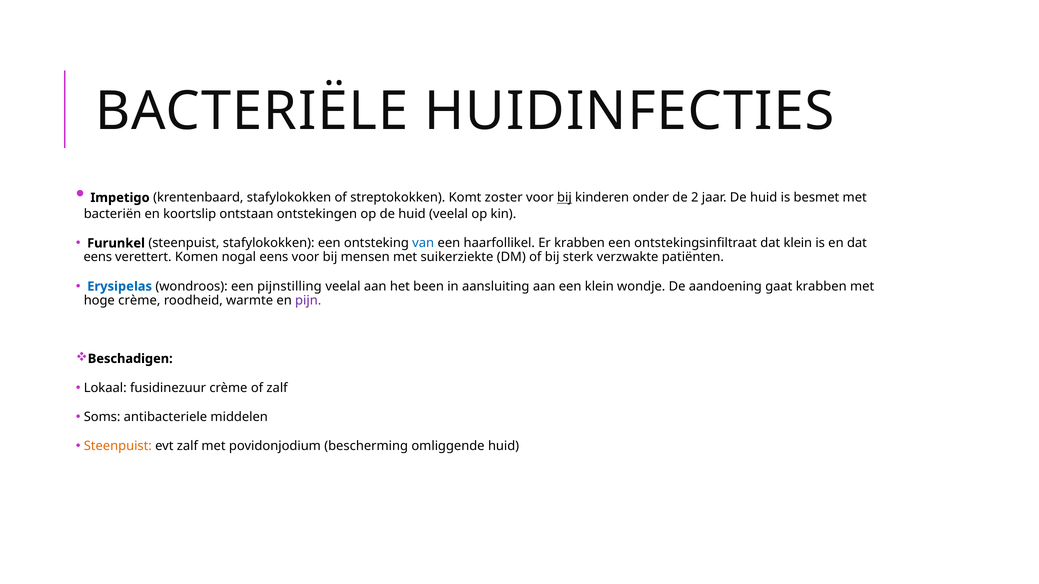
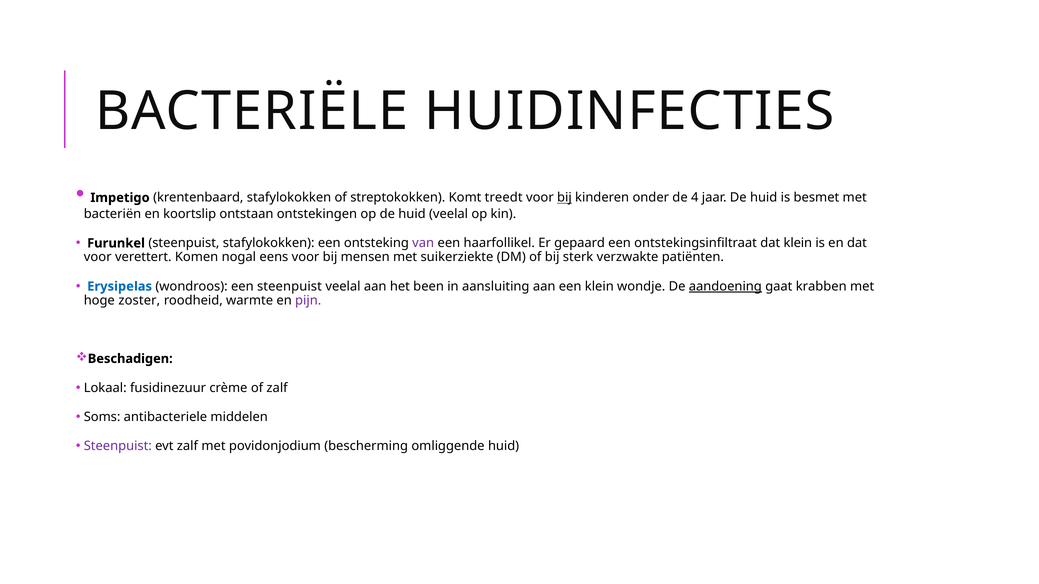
zoster: zoster -> treedt
2: 2 -> 4
van colour: blue -> purple
Er krabben: krabben -> gepaard
eens at (98, 257): eens -> voor
een pijnstilling: pijnstilling -> steenpuist
aandoening underline: none -> present
hoge crème: crème -> zoster
Steenpuist at (118, 446) colour: orange -> purple
